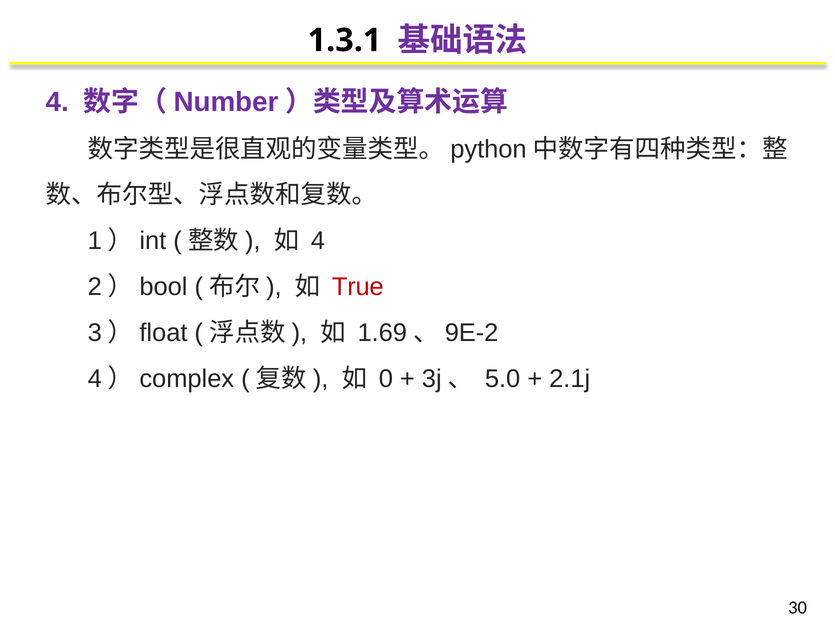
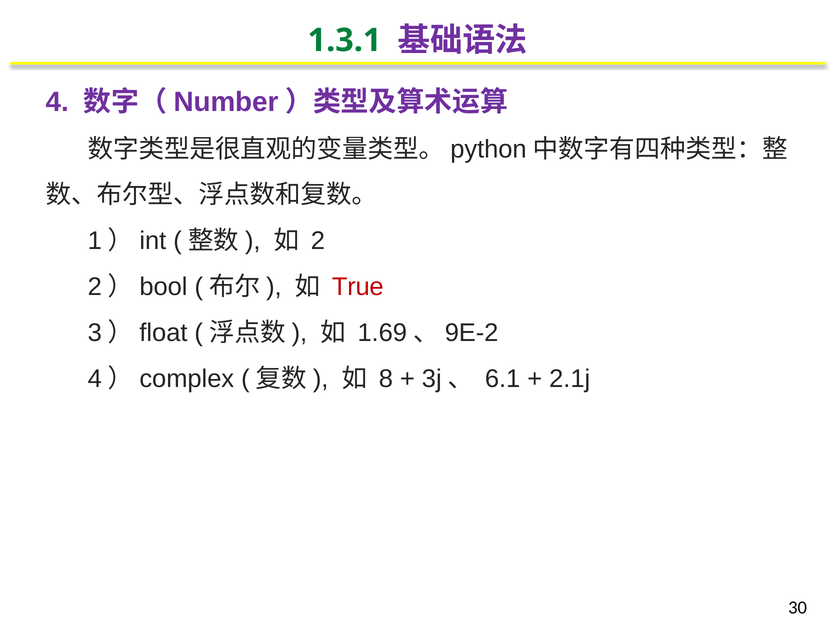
1.3.1 colour: black -> green
4 at (318, 241): 4 -> 2
0: 0 -> 8
5.0: 5.0 -> 6.1
